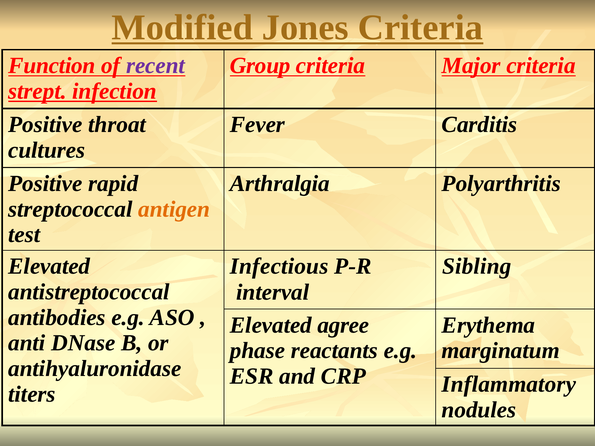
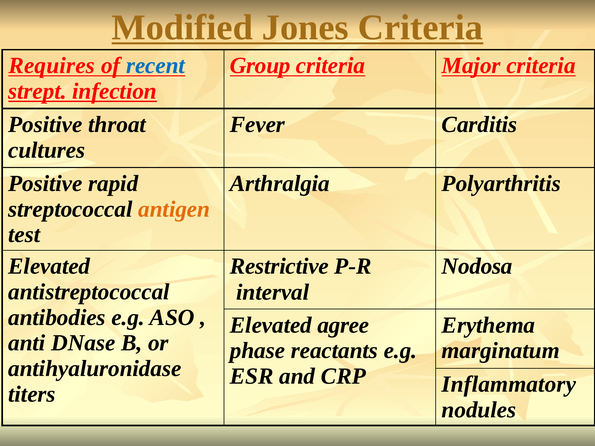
Function: Function -> Requires
recent colour: purple -> blue
Infectious: Infectious -> Restrictive
Sibling: Sibling -> Nodosa
